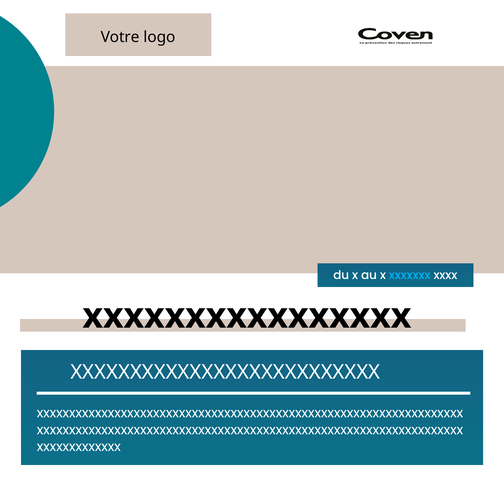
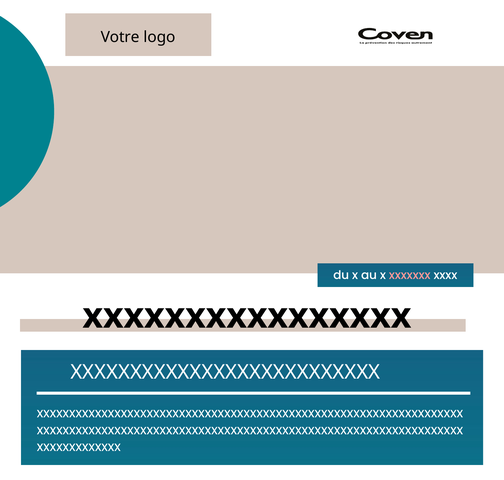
xxxxxxx colour: light blue -> pink
